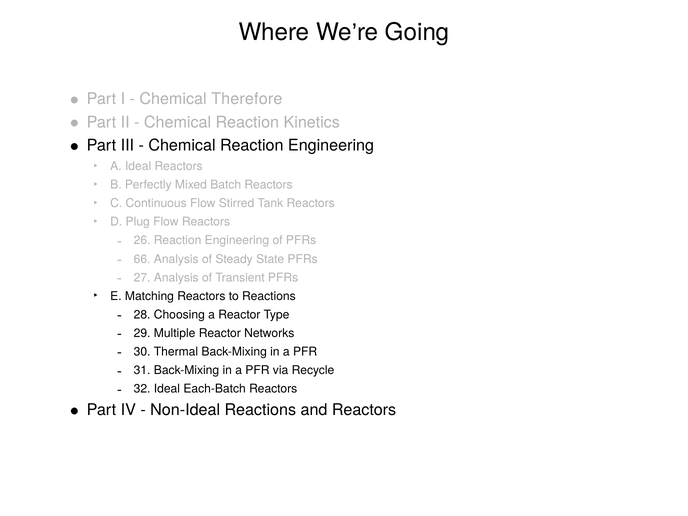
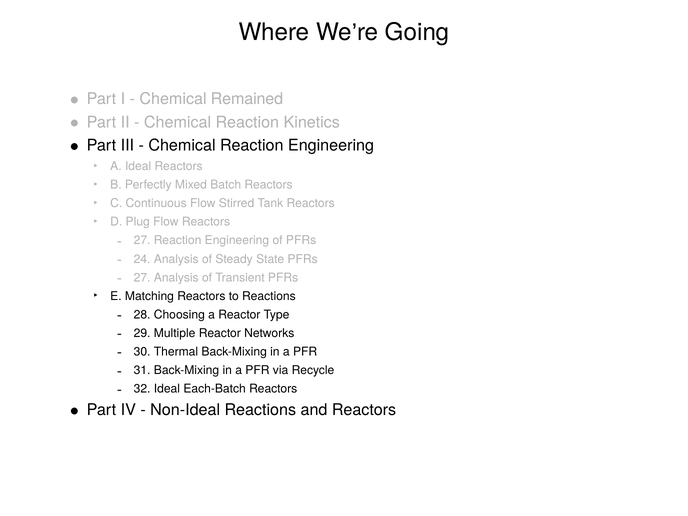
Therefore: Therefore -> Remained
26 at (142, 240): 26 -> 27
66: 66 -> 24
